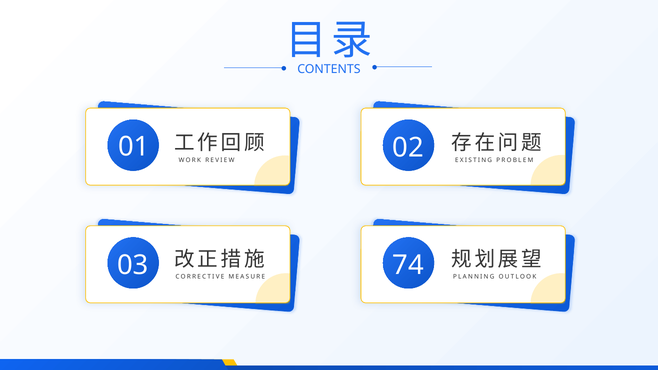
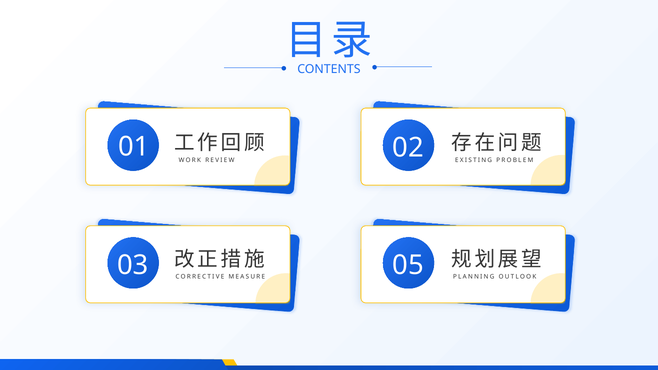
74: 74 -> 05
